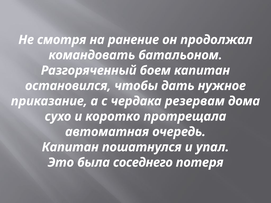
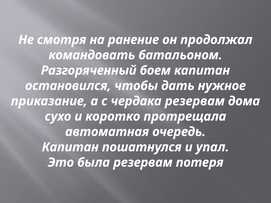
была соседнего: соседнего -> резервaм
